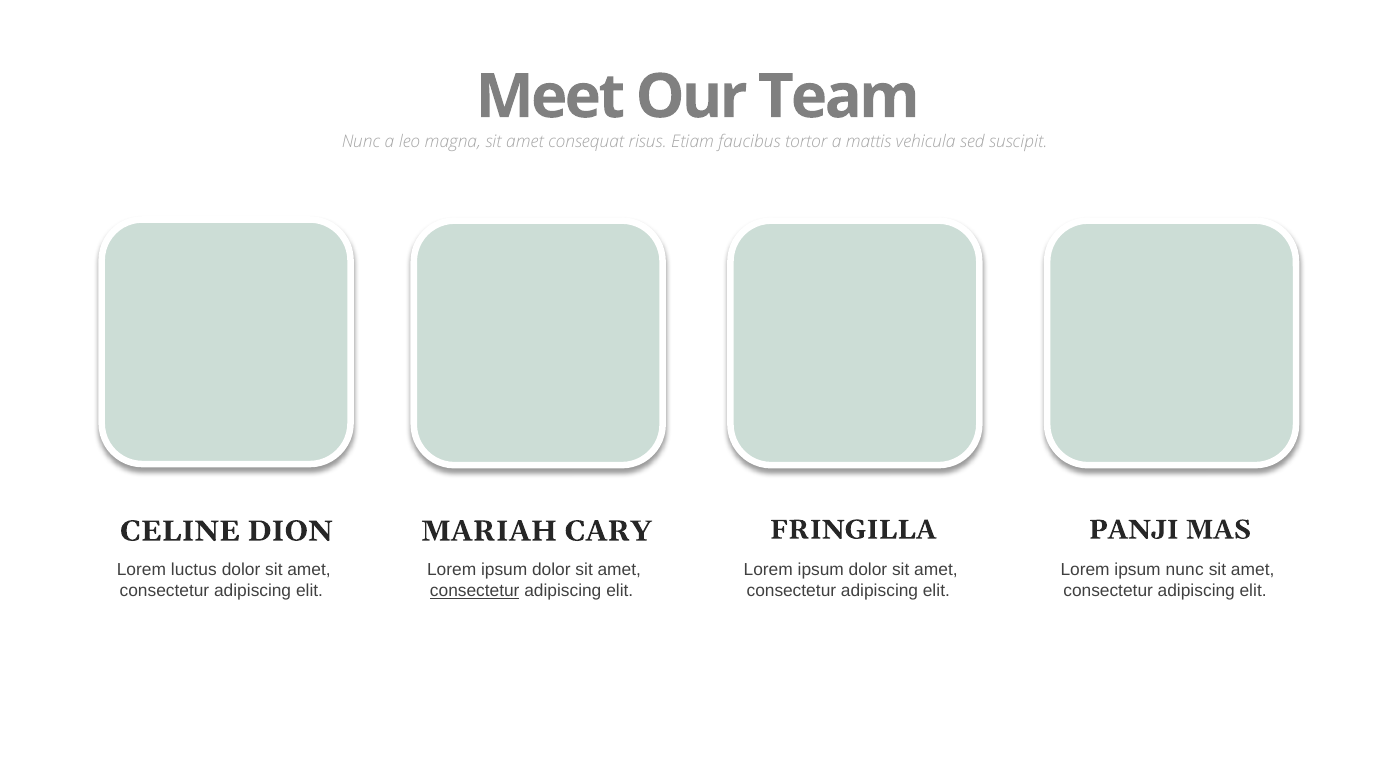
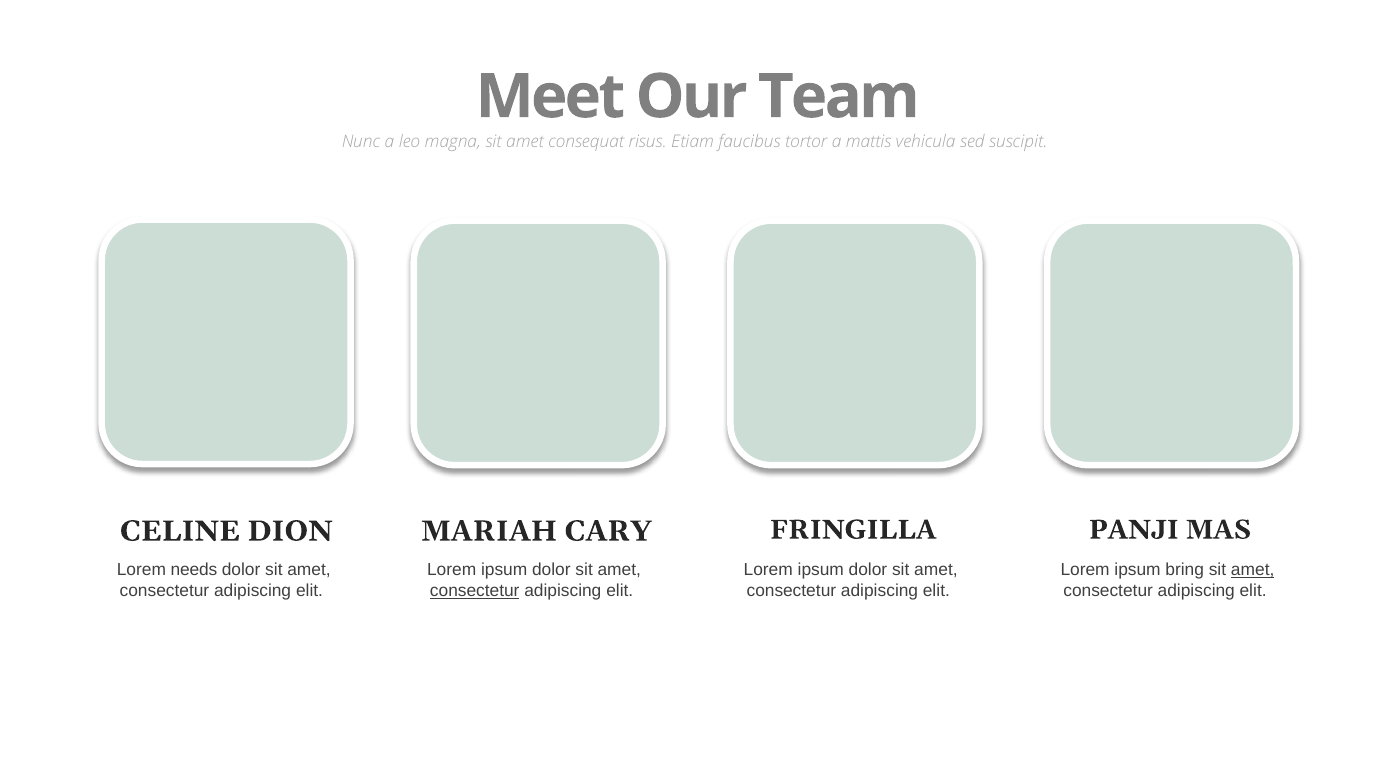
luctus: luctus -> needs
ipsum nunc: nunc -> bring
amet at (1253, 570) underline: none -> present
